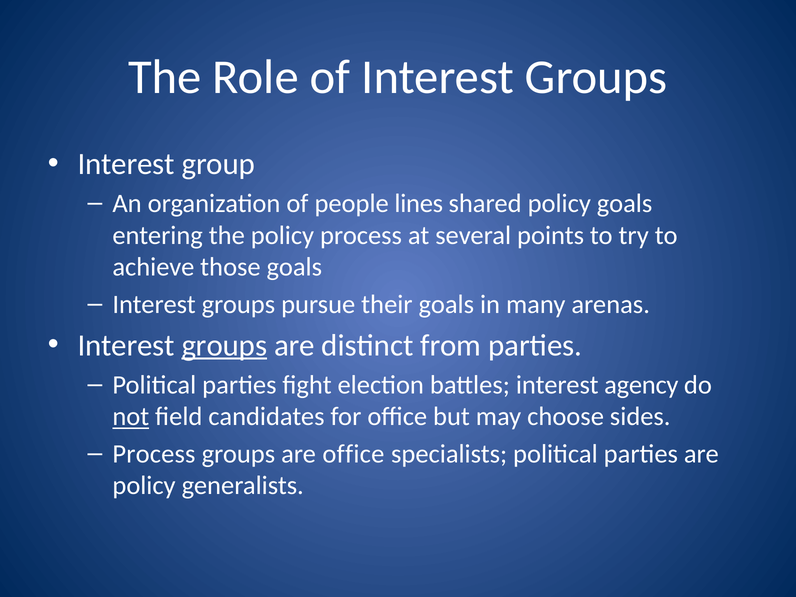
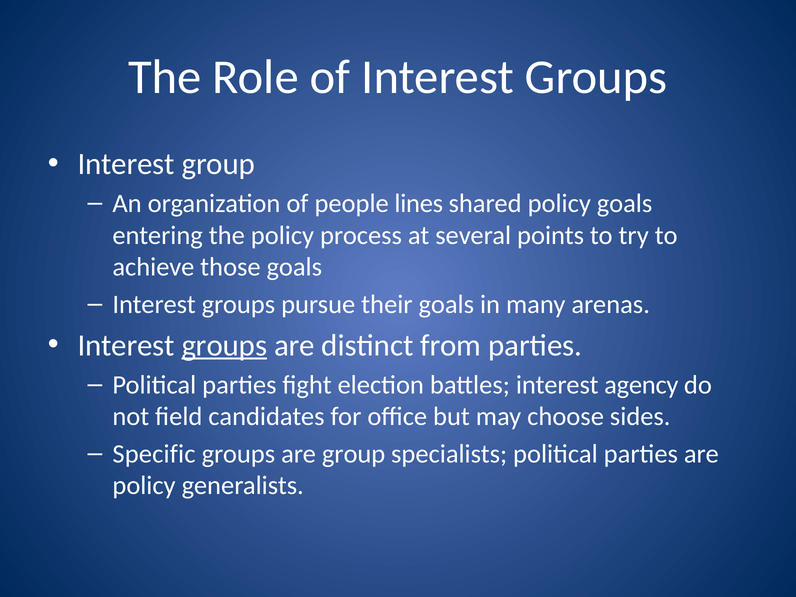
not underline: present -> none
Process at (154, 454): Process -> Specific
are office: office -> group
